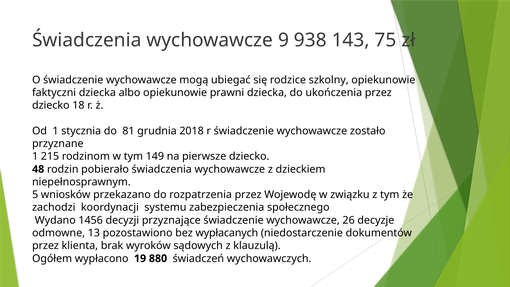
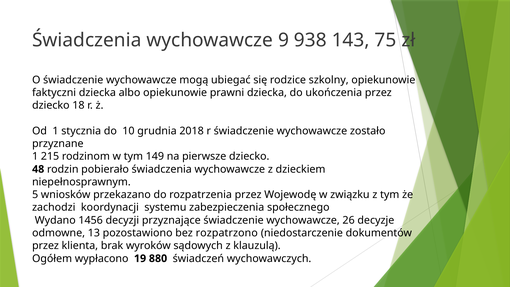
81: 81 -> 10
wypłacanych: wypłacanych -> rozpatrzono
